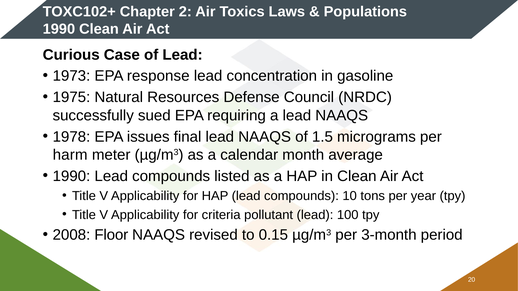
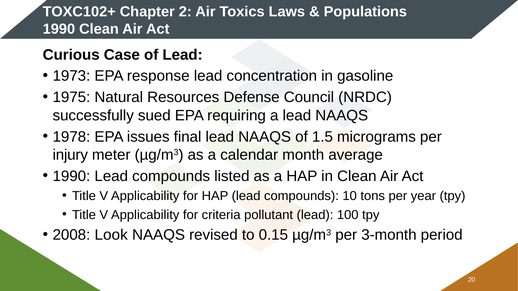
harm: harm -> injury
Floor: Floor -> Look
